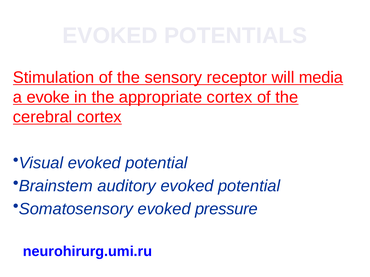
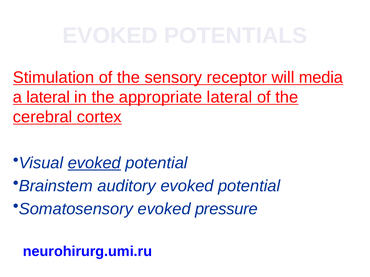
a evoke: evoke -> lateral
appropriate cortex: cortex -> lateral
evoked at (94, 163) underline: none -> present
